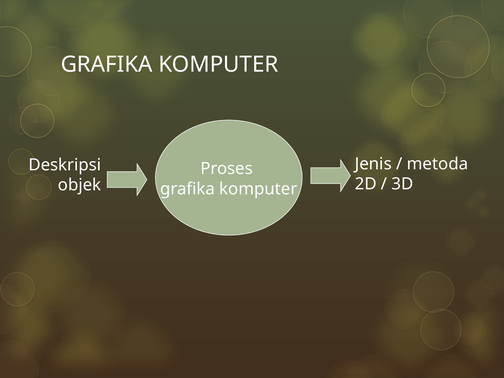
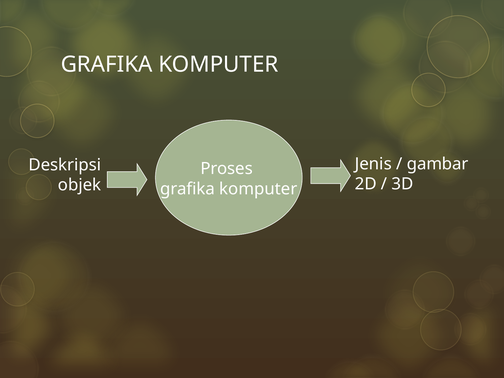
metoda: metoda -> gambar
